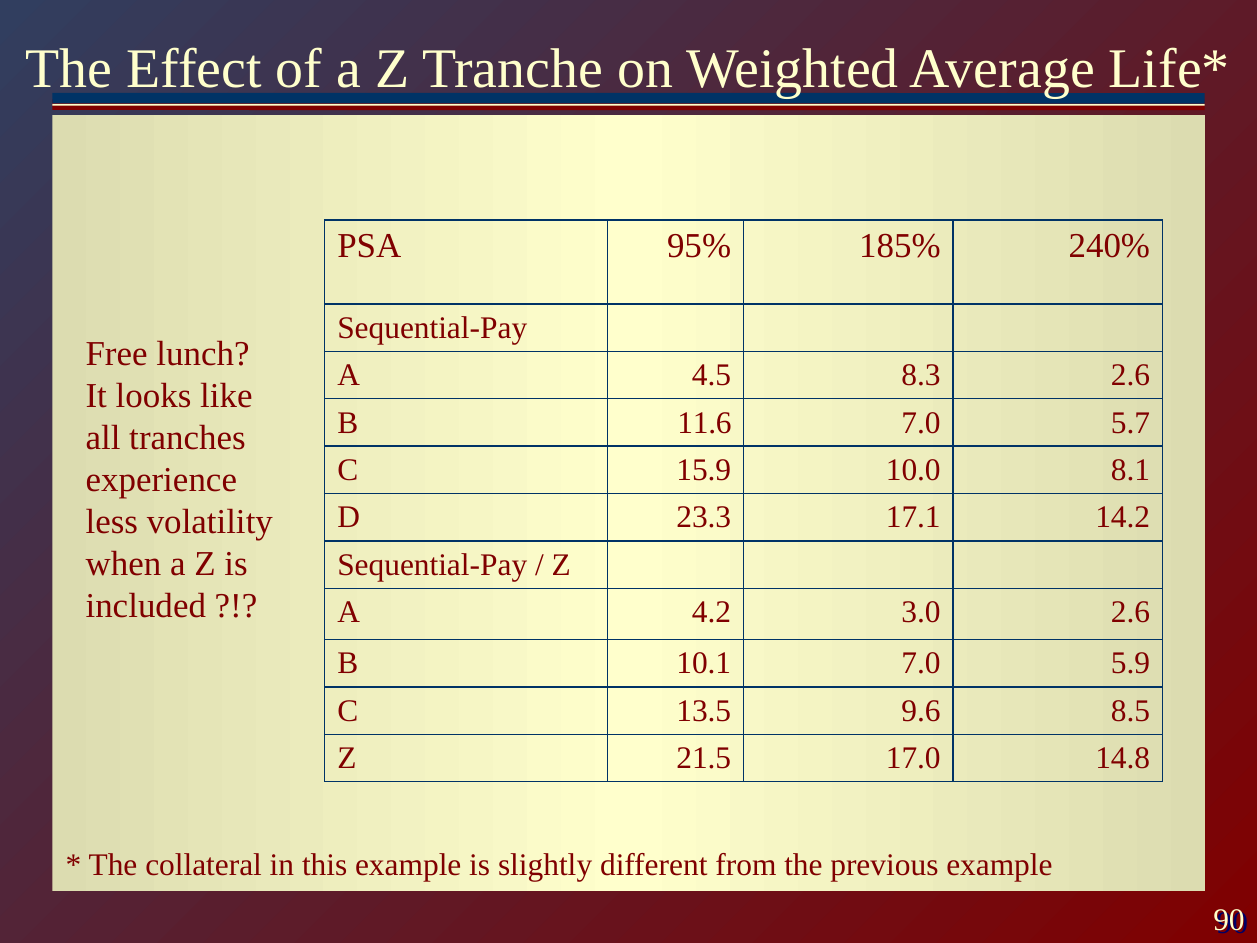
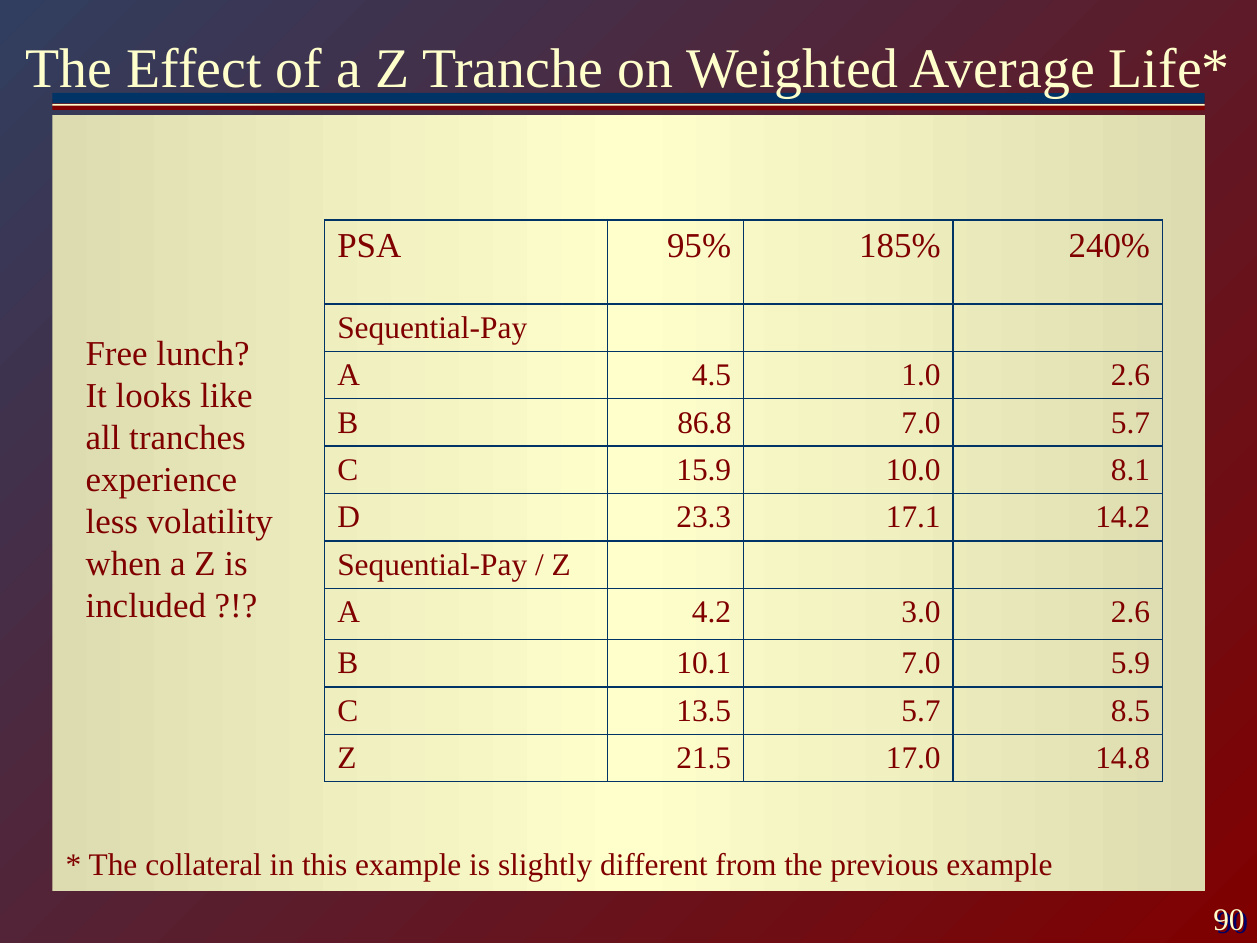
8.3: 8.3 -> 1.0
11.6: 11.6 -> 86.8
13.5 9.6: 9.6 -> 5.7
